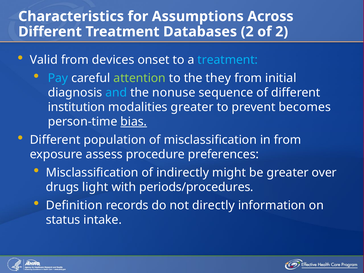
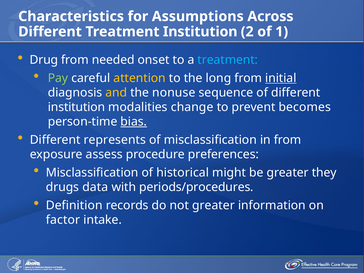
Treatment Databases: Databases -> Institution
of 2: 2 -> 1
Valid: Valid -> Drug
devices: devices -> needed
Pay colour: light blue -> light green
attention colour: light green -> yellow
they: they -> long
initial underline: none -> present
and colour: light blue -> yellow
modalities greater: greater -> change
population: population -> represents
indirectly: indirectly -> historical
over: over -> they
light: light -> data
not directly: directly -> greater
status: status -> factor
